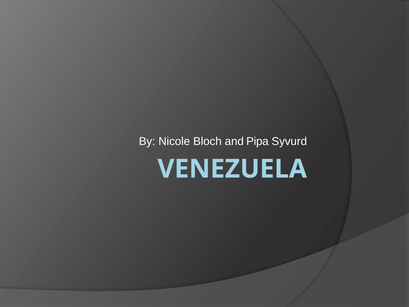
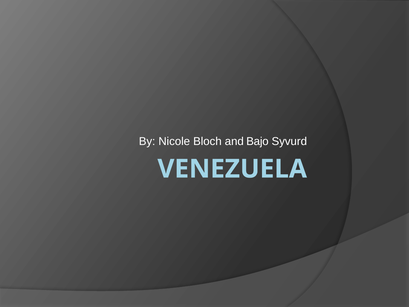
Pipa: Pipa -> Bajo
